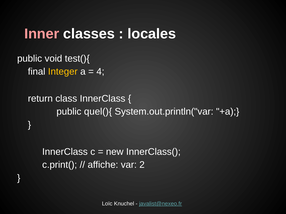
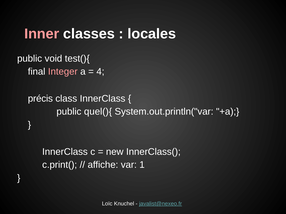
Integer colour: yellow -> pink
return: return -> précis
2: 2 -> 1
